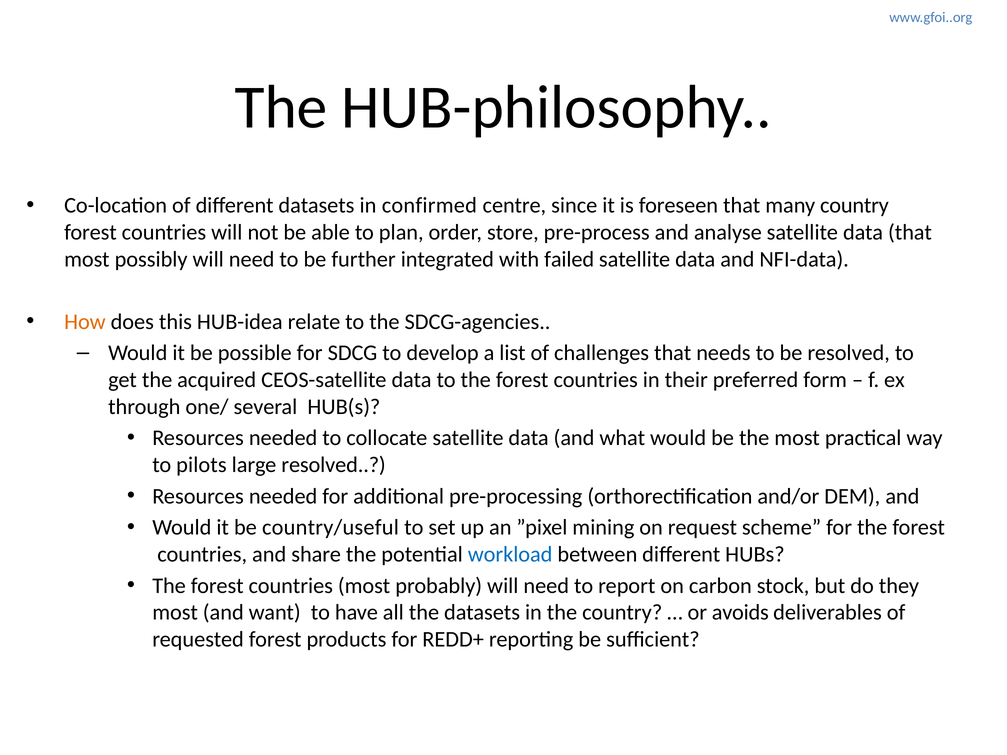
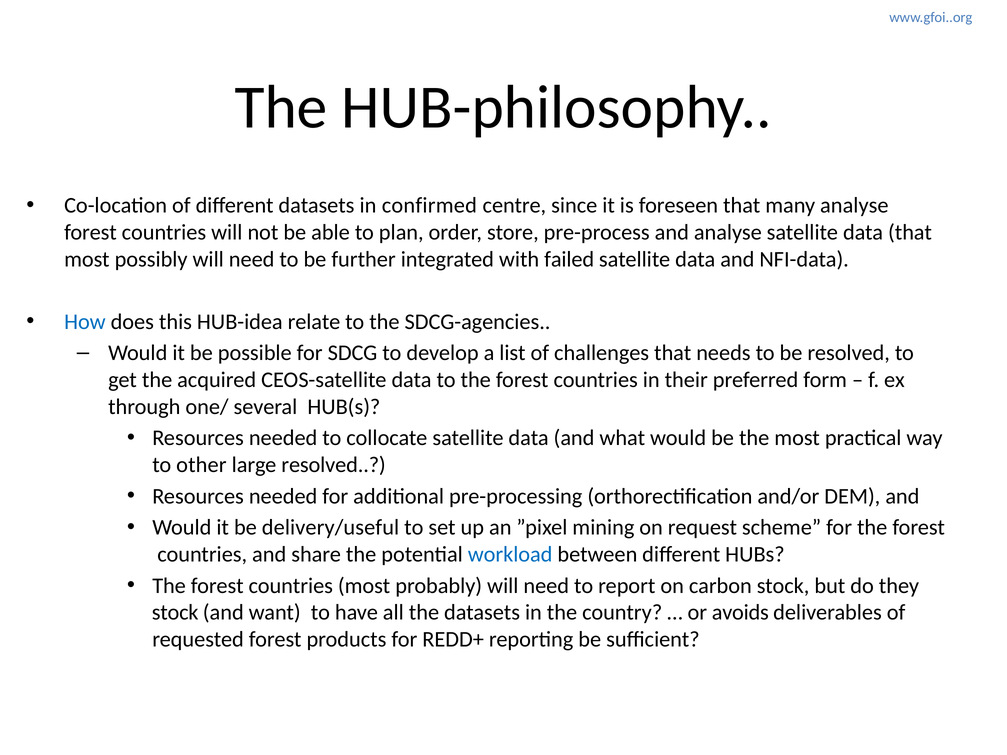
many country: country -> analyse
How colour: orange -> blue
pilots: pilots -> other
country/useful: country/useful -> delivery/useful
most at (175, 613): most -> stock
